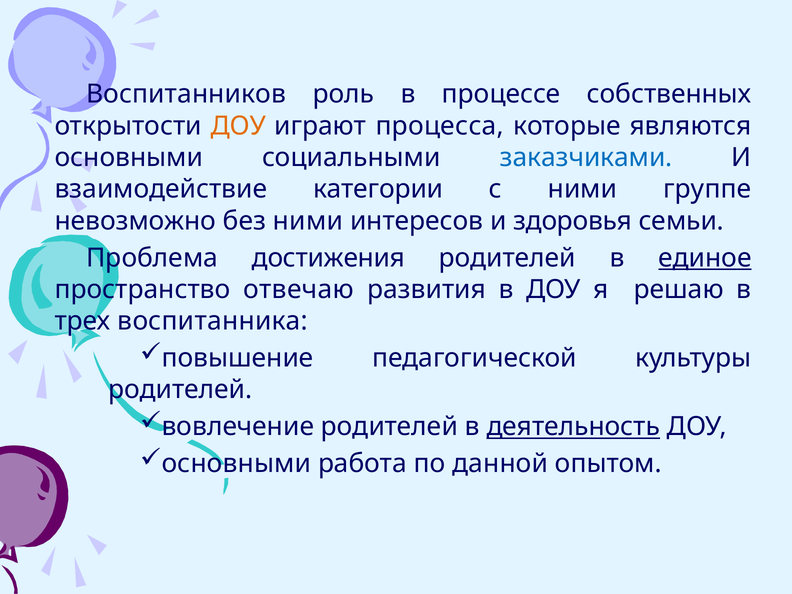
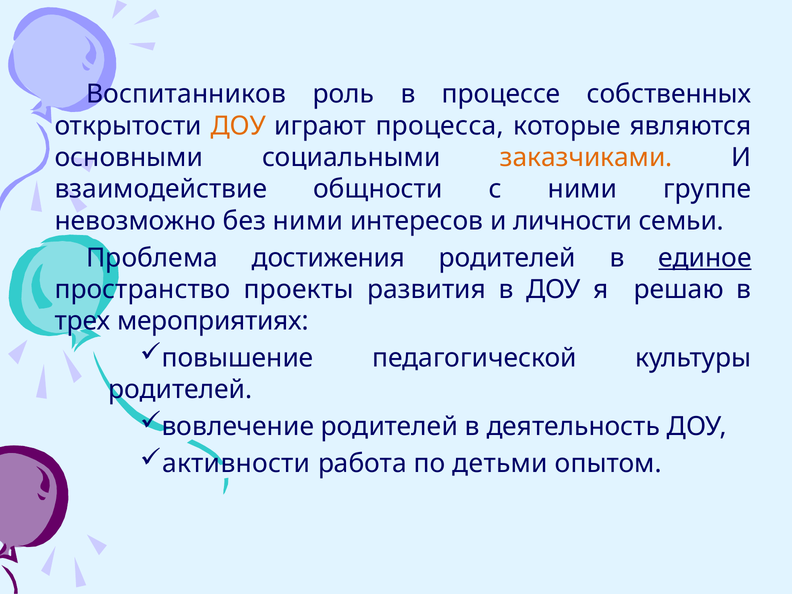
заказчиками colour: blue -> orange
категории: категории -> общности
здоровья: здоровья -> личности
отвечаю: отвечаю -> проекты
воспитанника: воспитанника -> мероприятиях
деятельность underline: present -> none
основными at (236, 464): основными -> активности
данной: данной -> детьми
